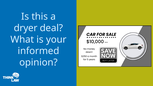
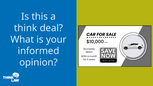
dryer: dryer -> think
